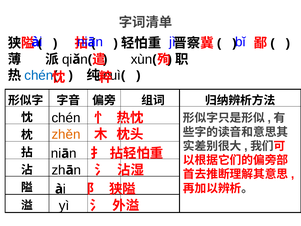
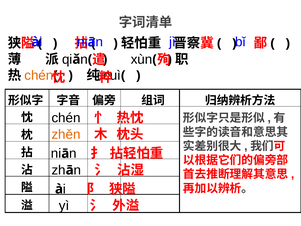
chén at (39, 75) colour: blue -> orange
